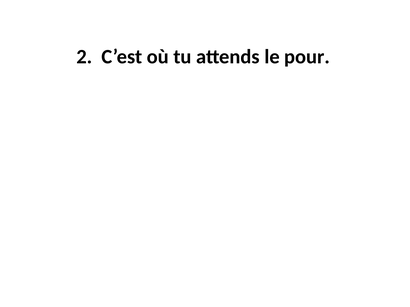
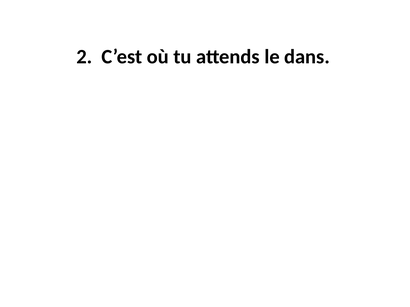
pour: pour -> dans
